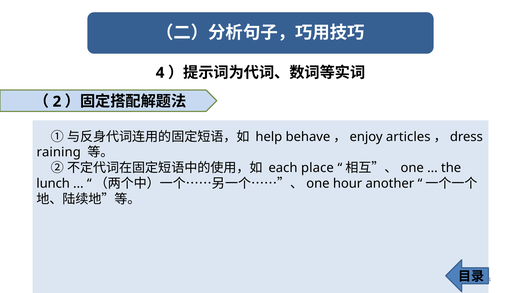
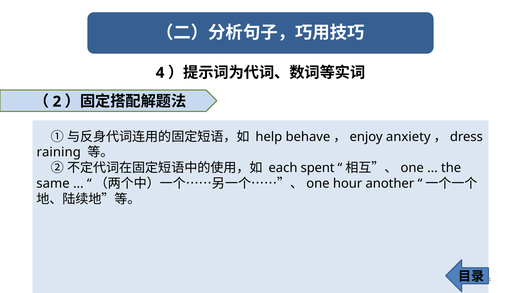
articles: articles -> anxiety
place: place -> spent
lunch: lunch -> same
